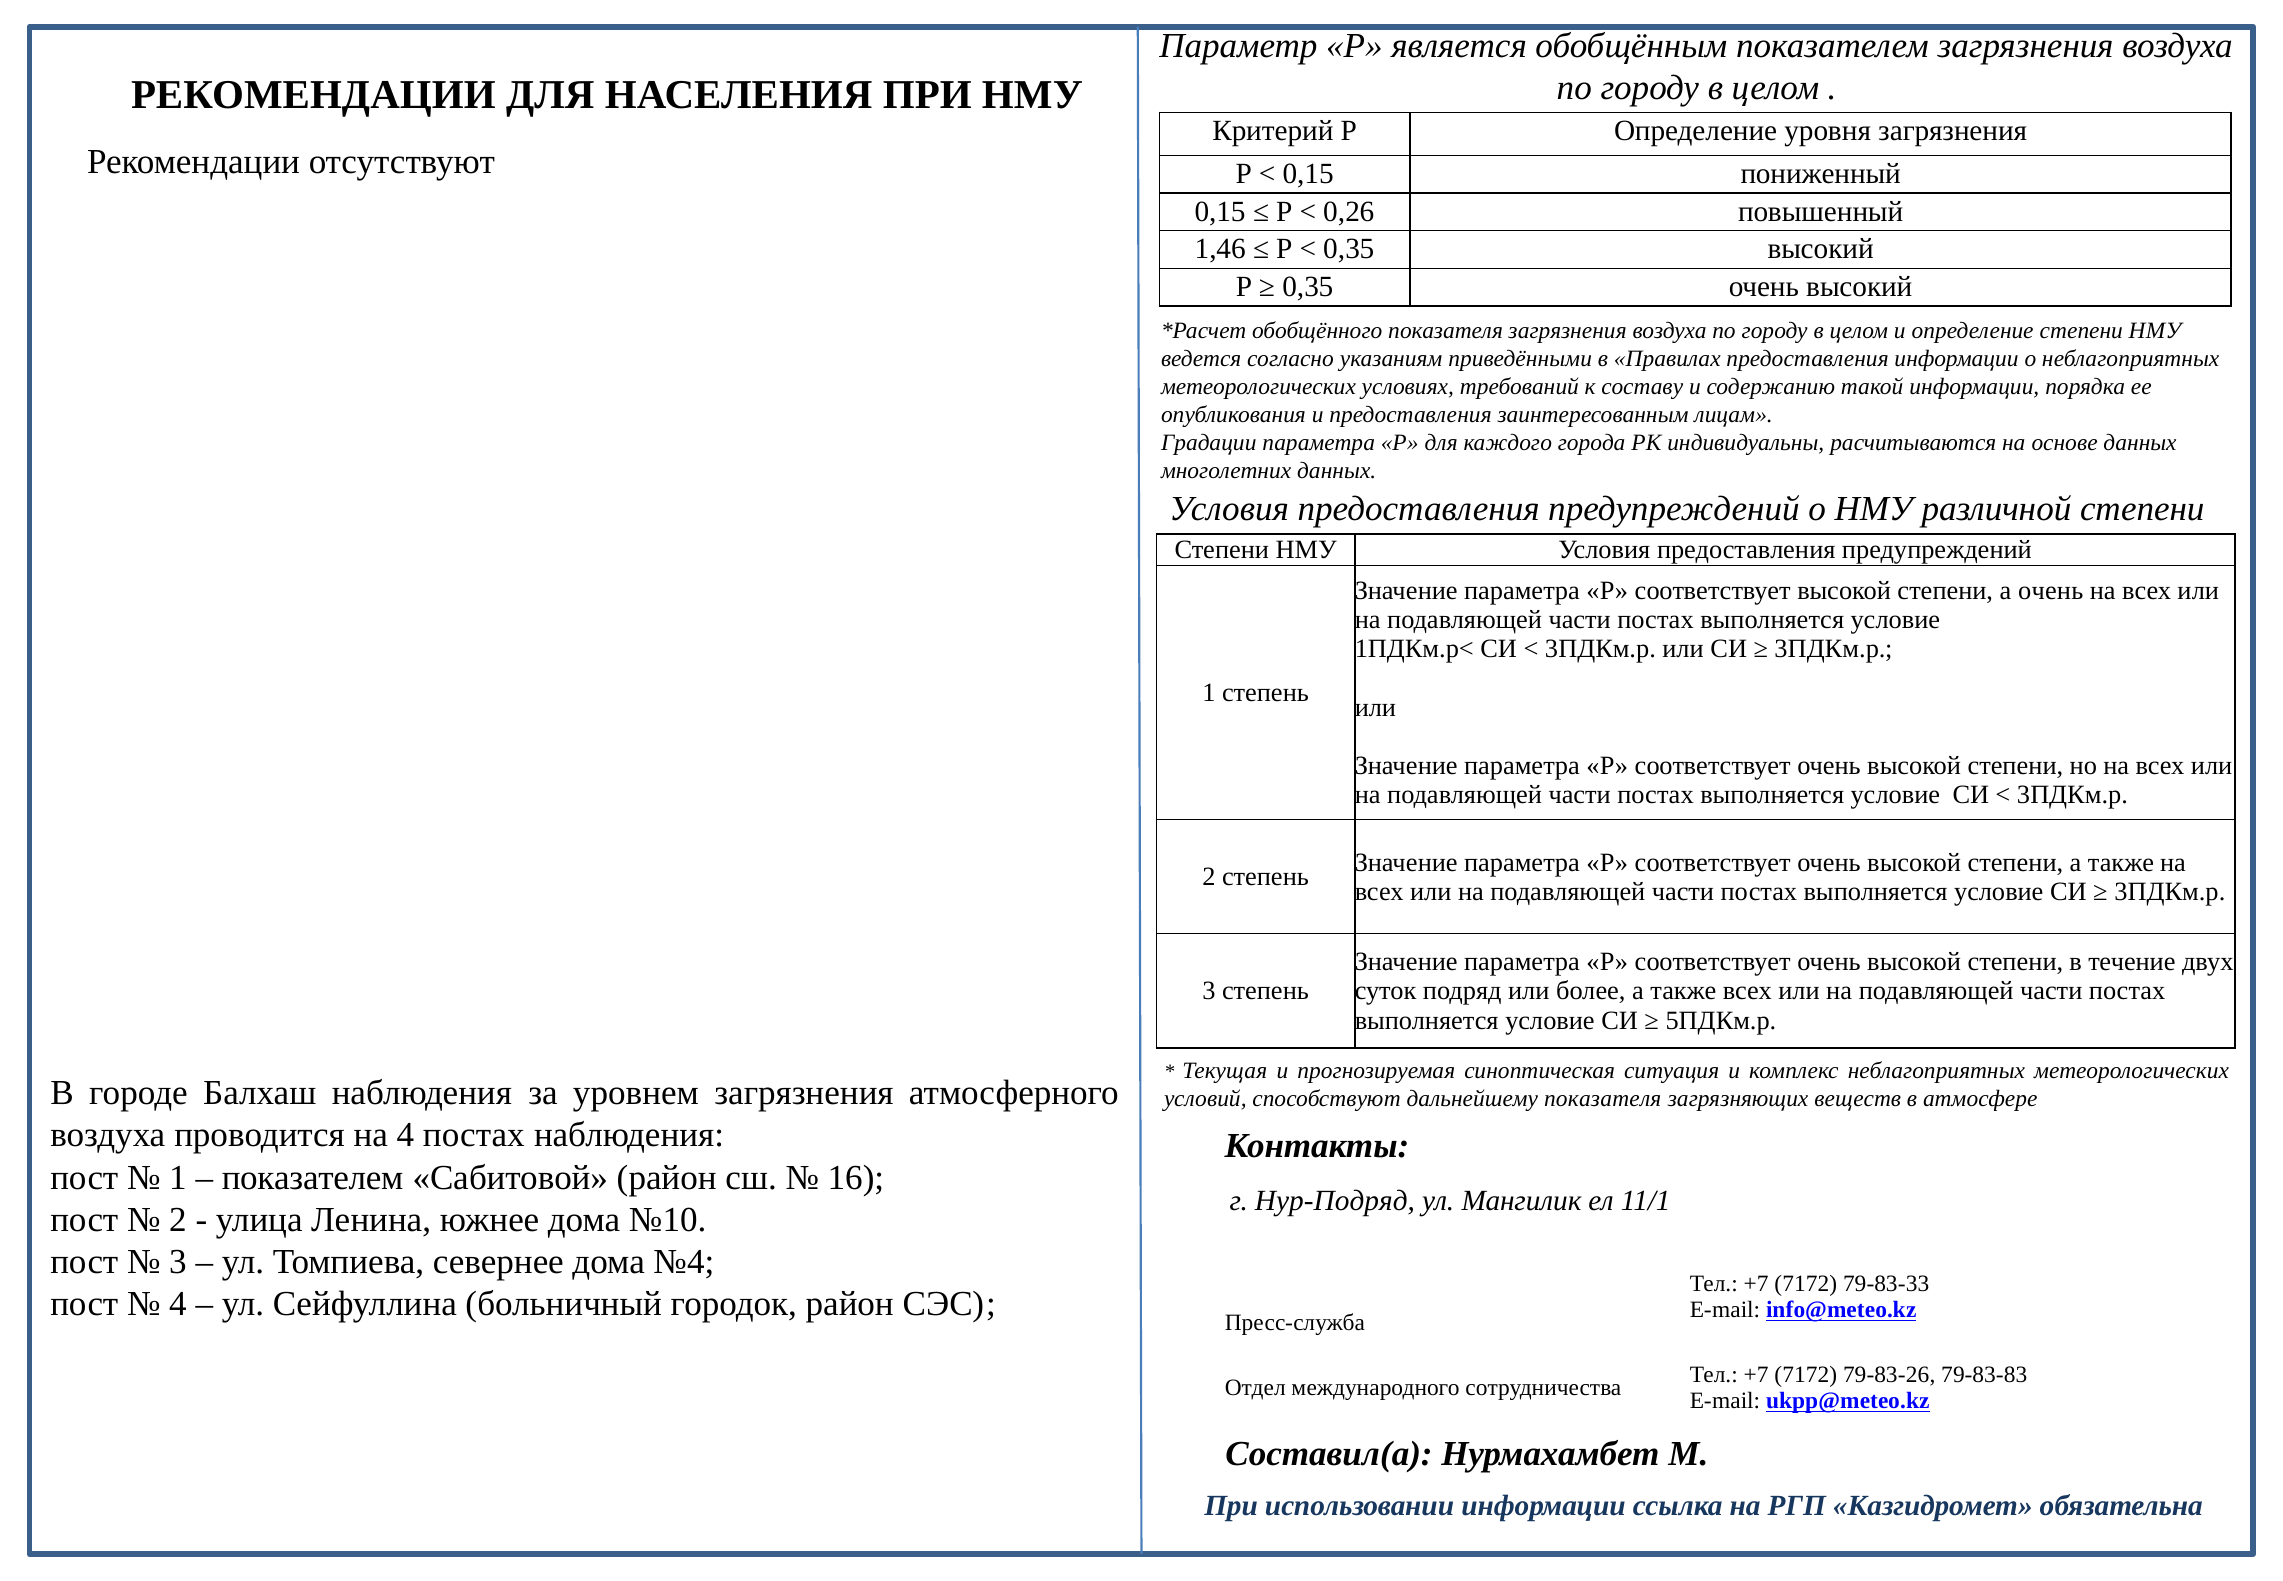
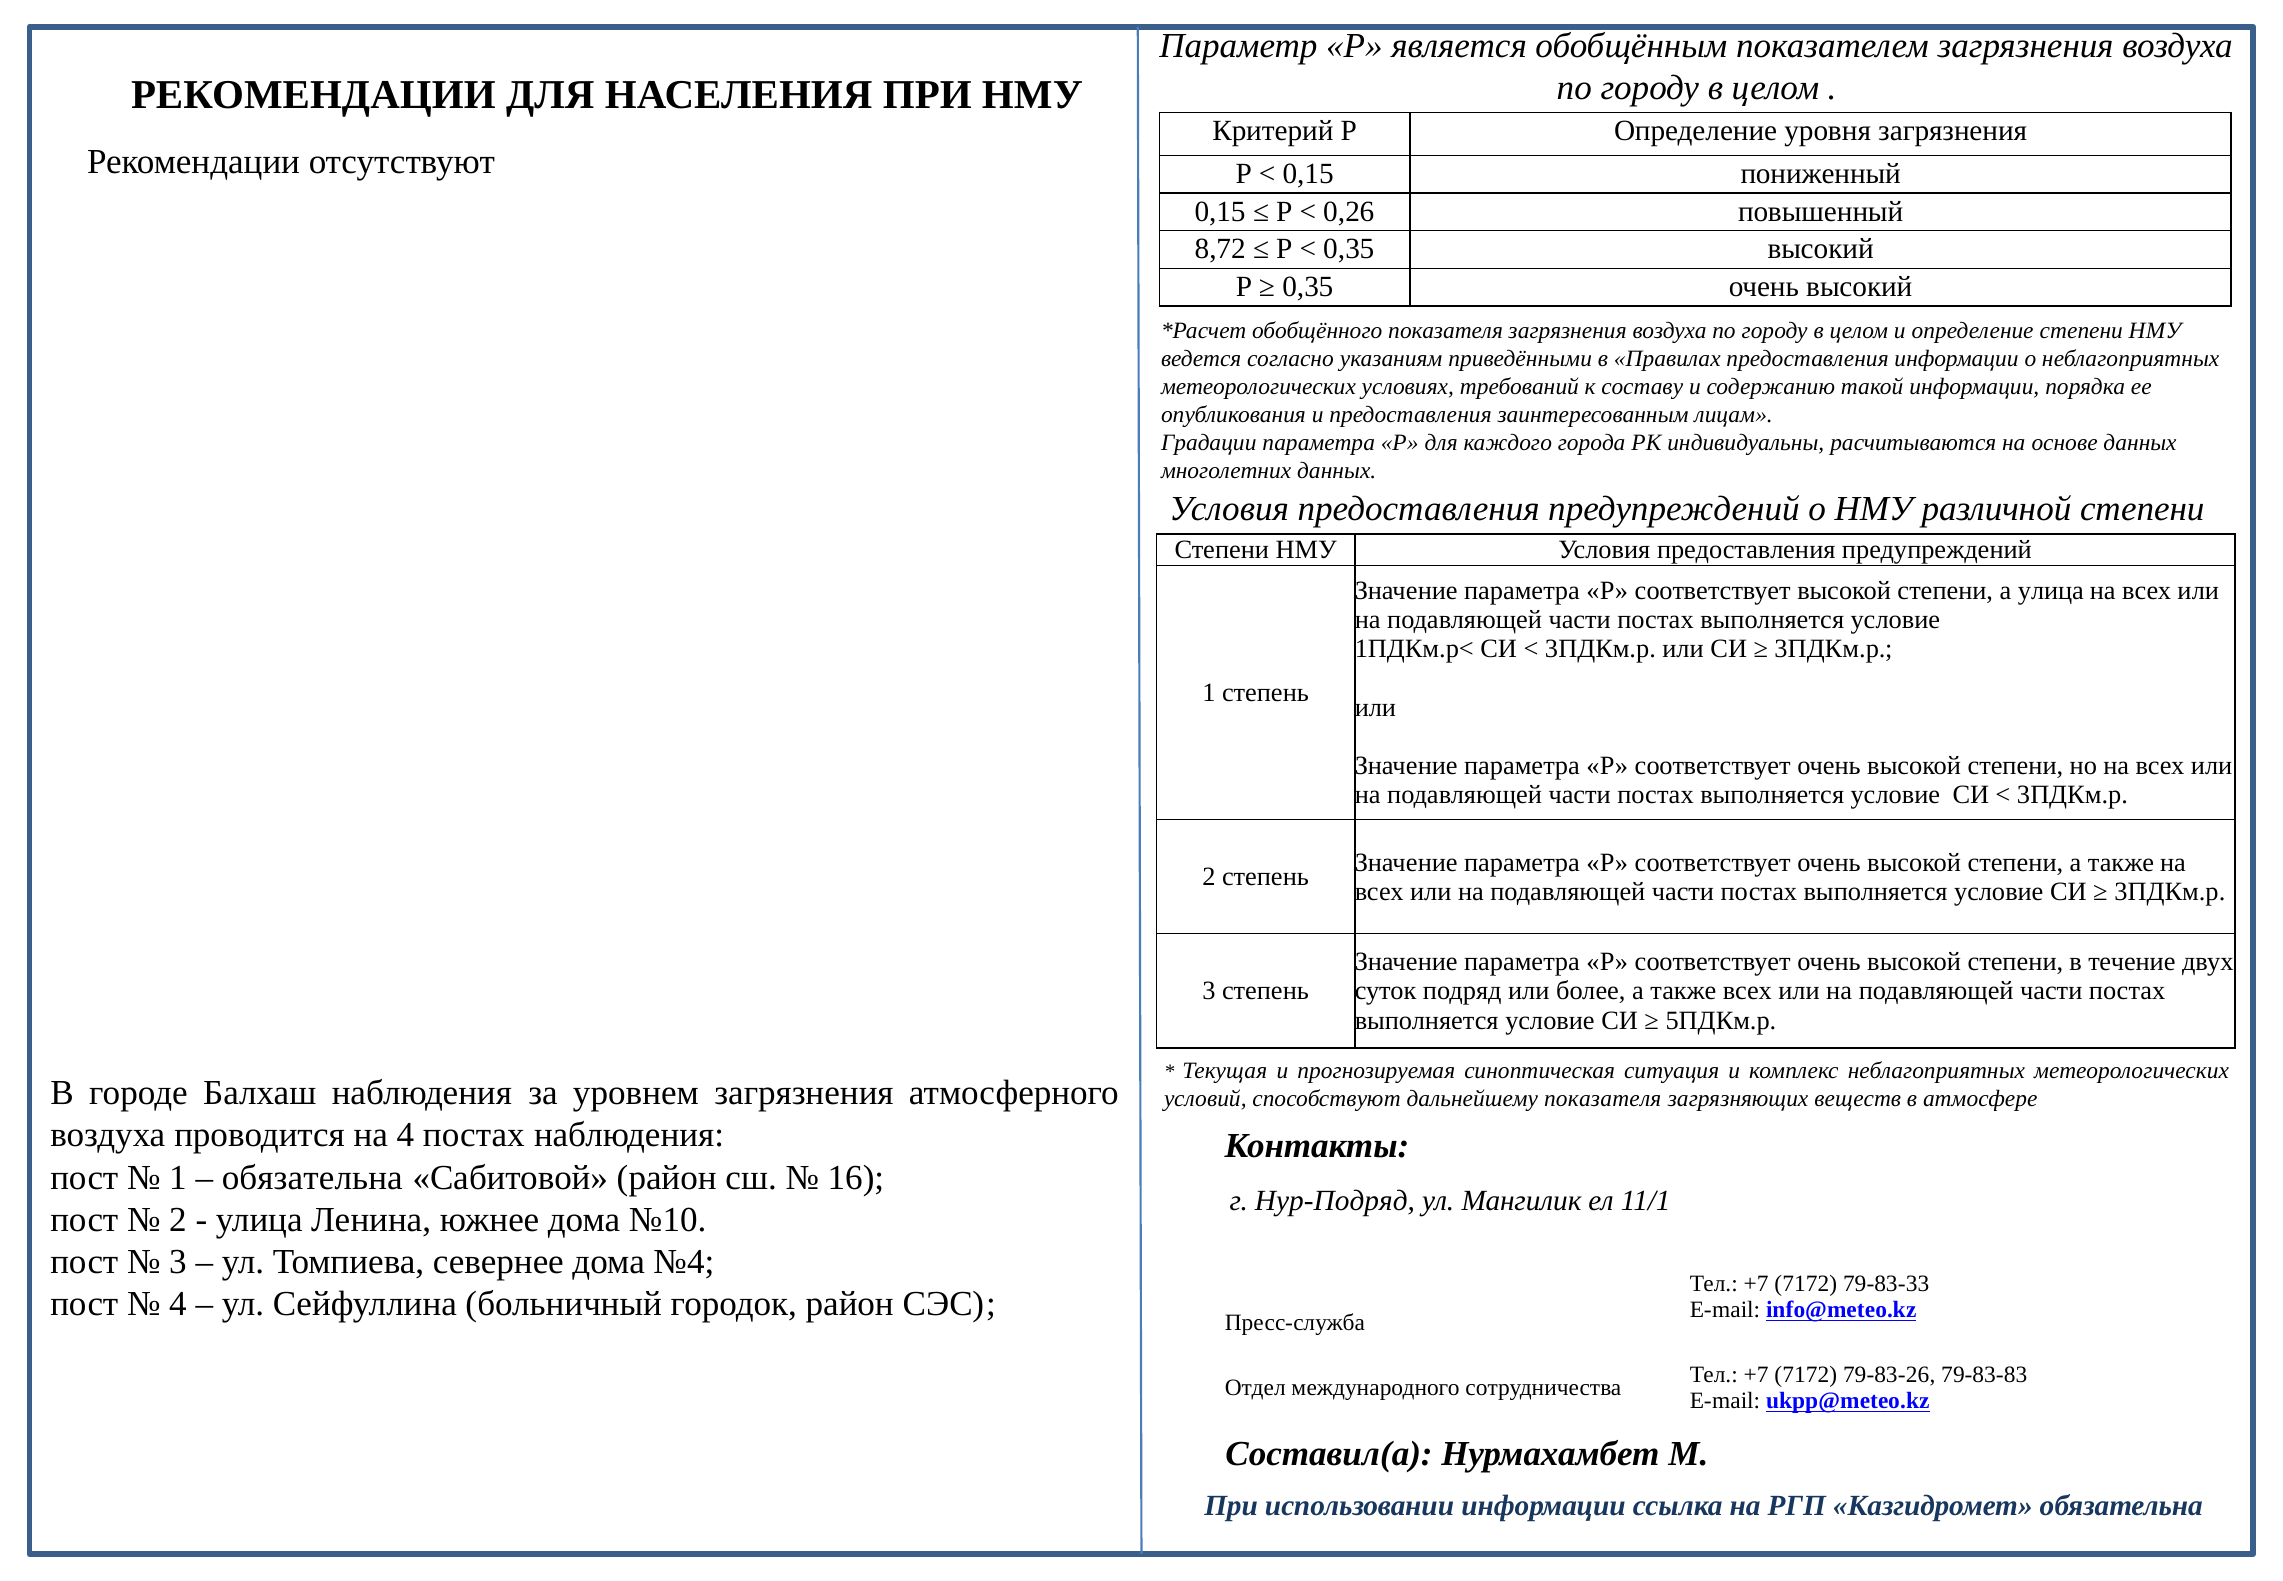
1,46: 1,46 -> 8,72
а очень: очень -> улица
показателем at (312, 1177): показателем -> обязательна
